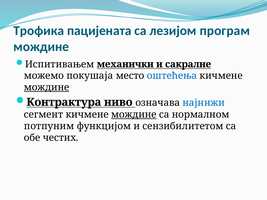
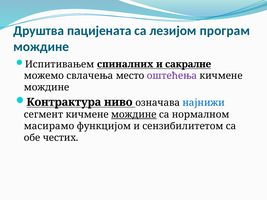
Трофика: Трофика -> Друштва
механички: механички -> спиналних
покушаја: покушаја -> свлачења
оштећења colour: blue -> purple
мождине at (47, 87) underline: present -> none
потпуним: потпуним -> масирамо
